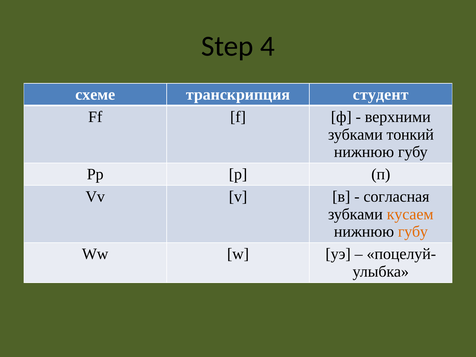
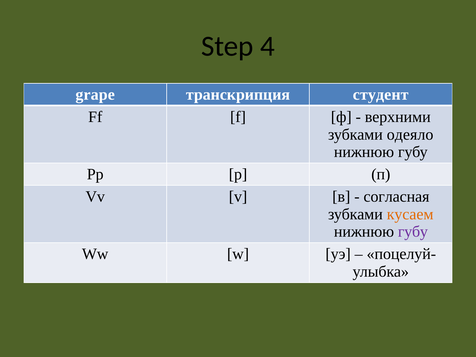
схеме: схеме -> grape
тонкий: тонкий -> одеяло
губу at (413, 232) colour: orange -> purple
